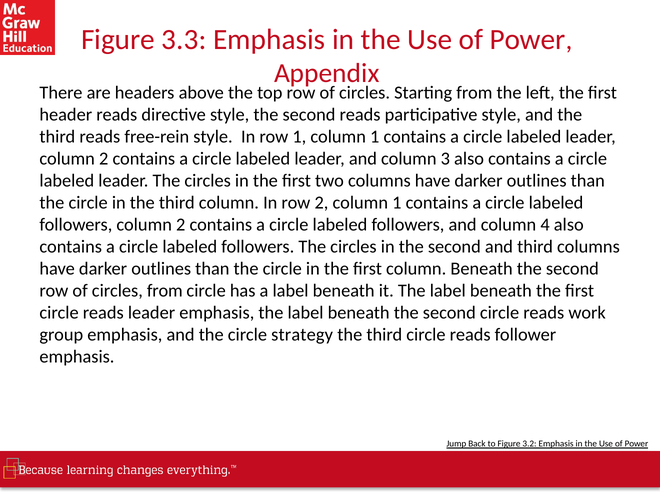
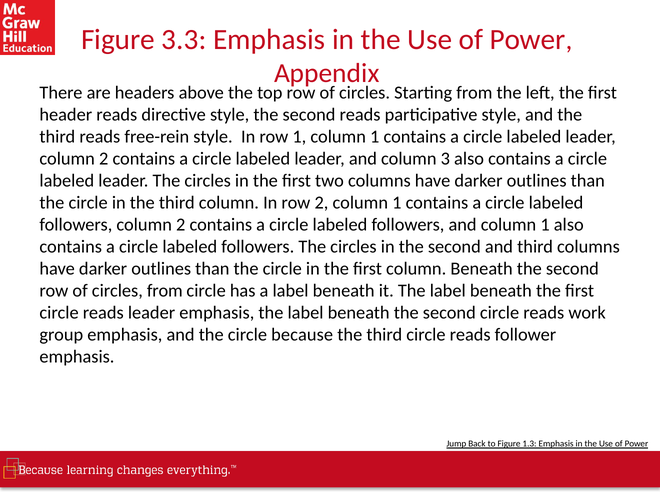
and column 4: 4 -> 1
strategy: strategy -> because
3.2: 3.2 -> 1.3
